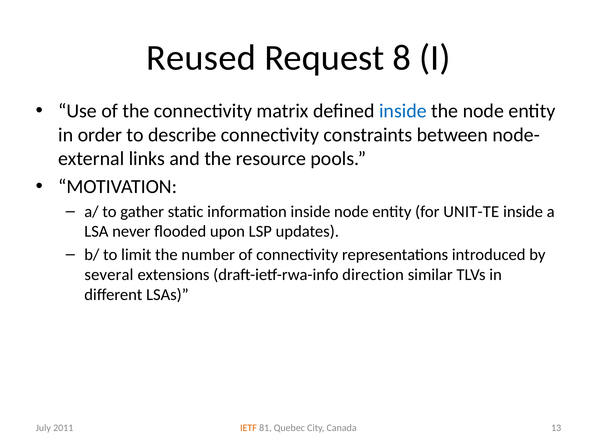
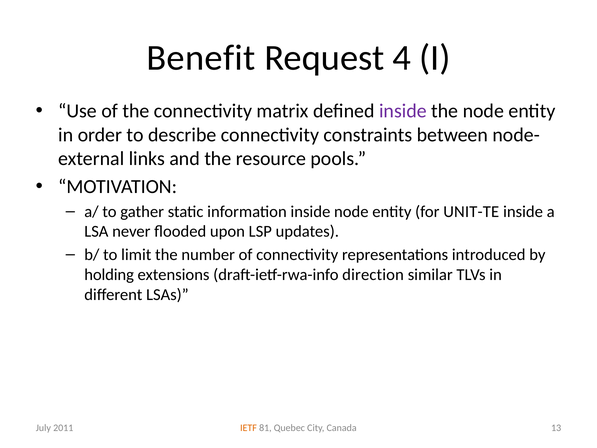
Reused: Reused -> Benefit
8: 8 -> 4
inside at (403, 111) colour: blue -> purple
several: several -> holding
